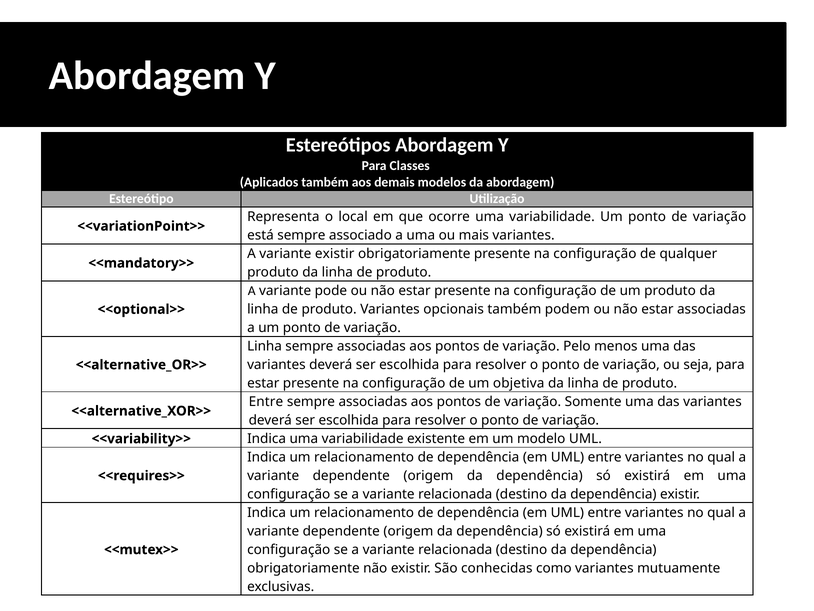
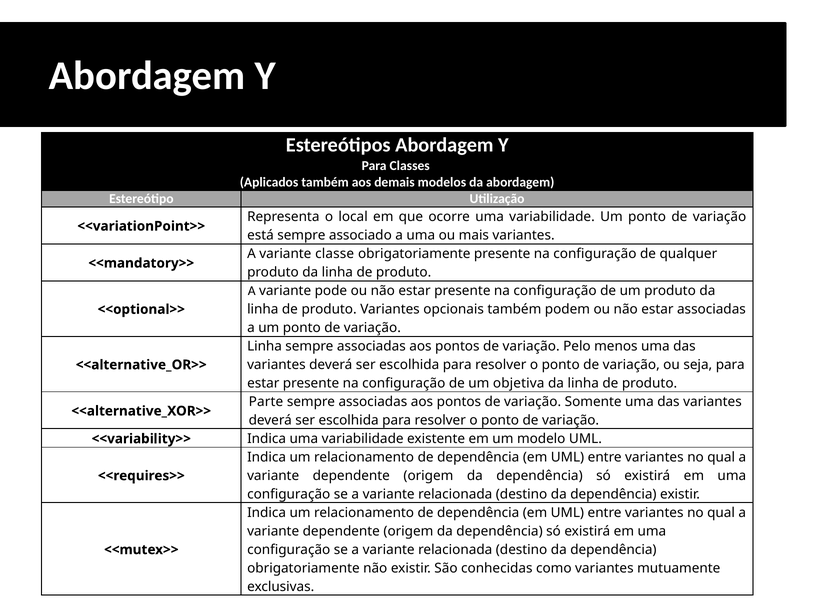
variante existir: existir -> classe
Entre at (266, 401): Entre -> Parte
